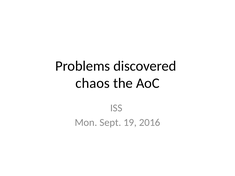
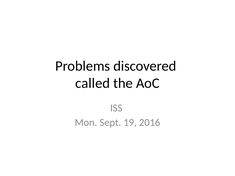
chaos: chaos -> called
